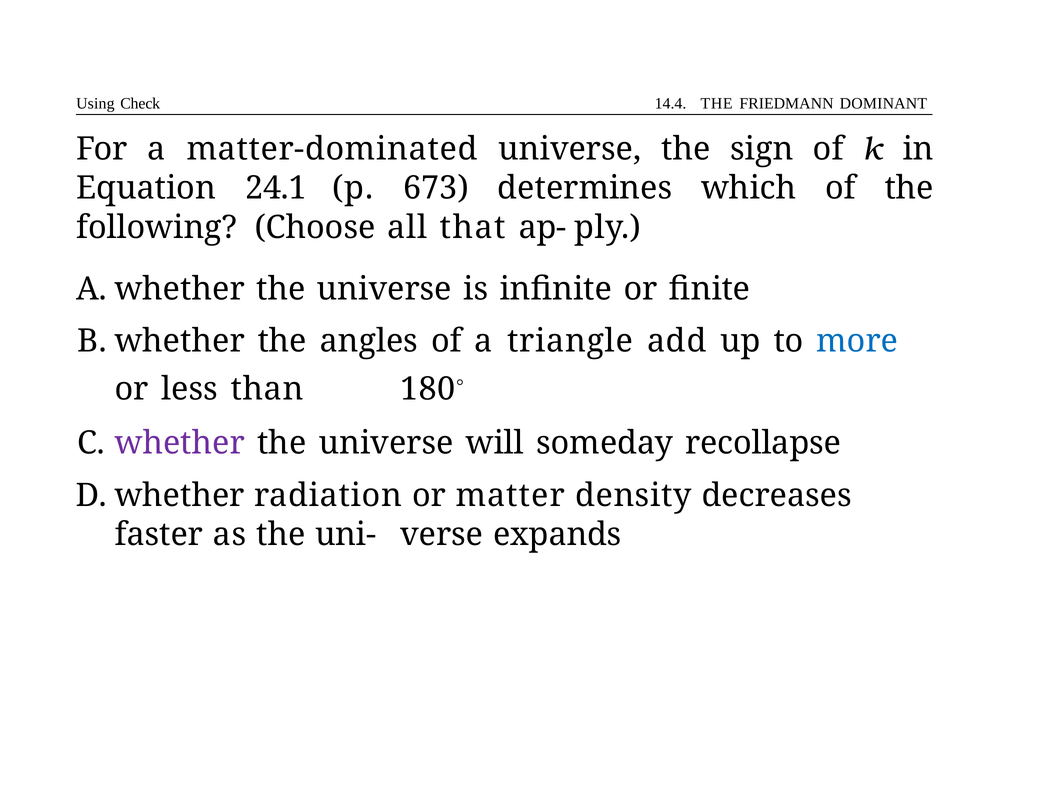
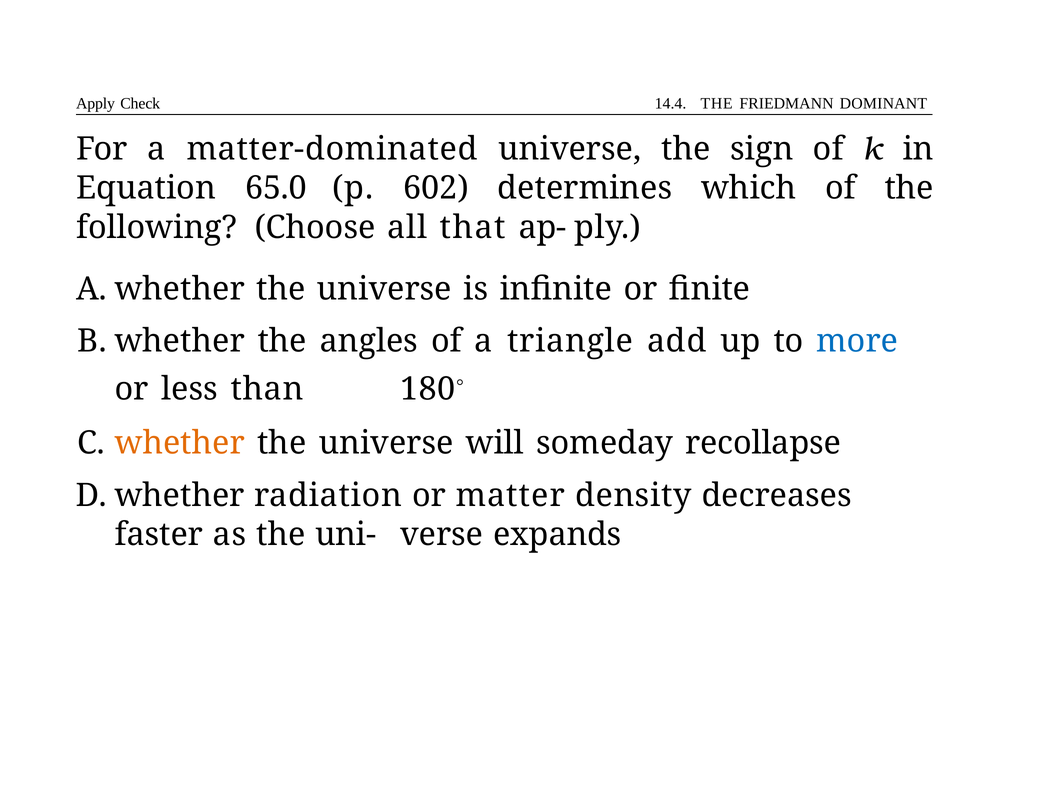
Using: Using -> Apply
24.1: 24.1 -> 65.0
673: 673 -> 602
whether colour: purple -> orange
